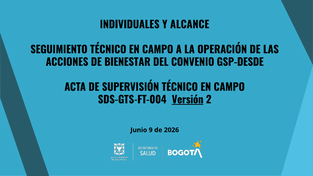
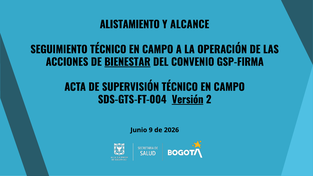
INDIVIDUALES: INDIVIDUALES -> ALISTAMIENTO
BIENESTAR underline: none -> present
GSP-DESDE: GSP-DESDE -> GSP-FIRMA
